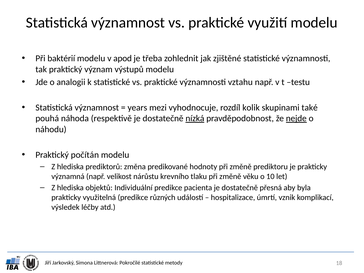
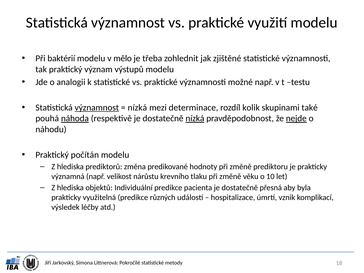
apod: apod -> mělo
vztahu: vztahu -> možné
významnost at (97, 108) underline: none -> present
years at (137, 108): years -> nízká
vyhodnocuje: vyhodnocuje -> determinace
náhoda underline: none -> present
